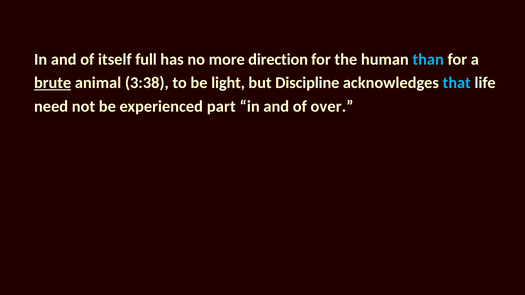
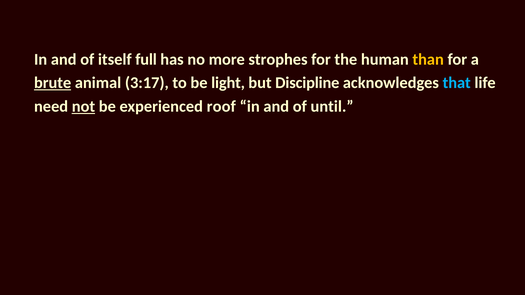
direction: direction -> strophes
than colour: light blue -> yellow
3:38: 3:38 -> 3:17
not underline: none -> present
part: part -> roof
over: over -> until
